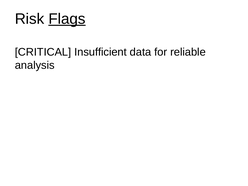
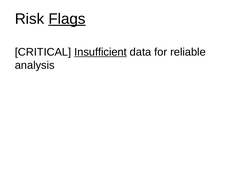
Insufficient underline: none -> present
